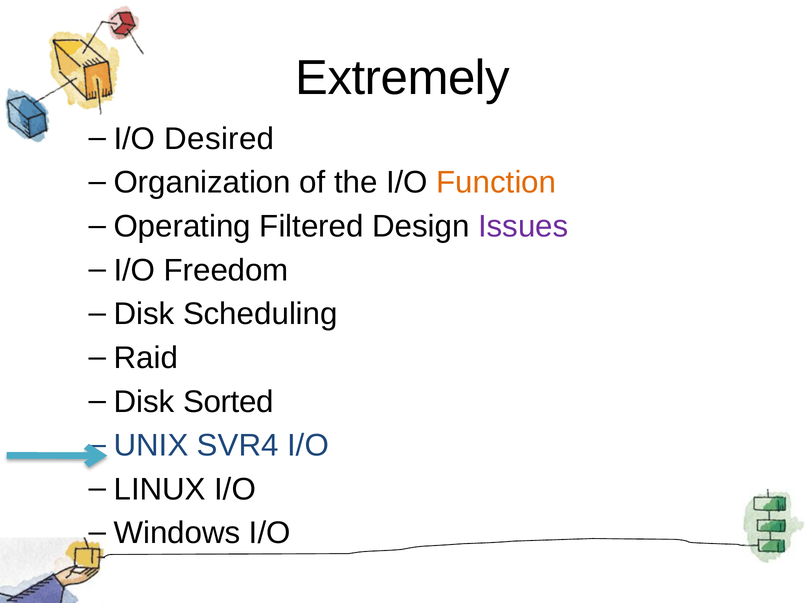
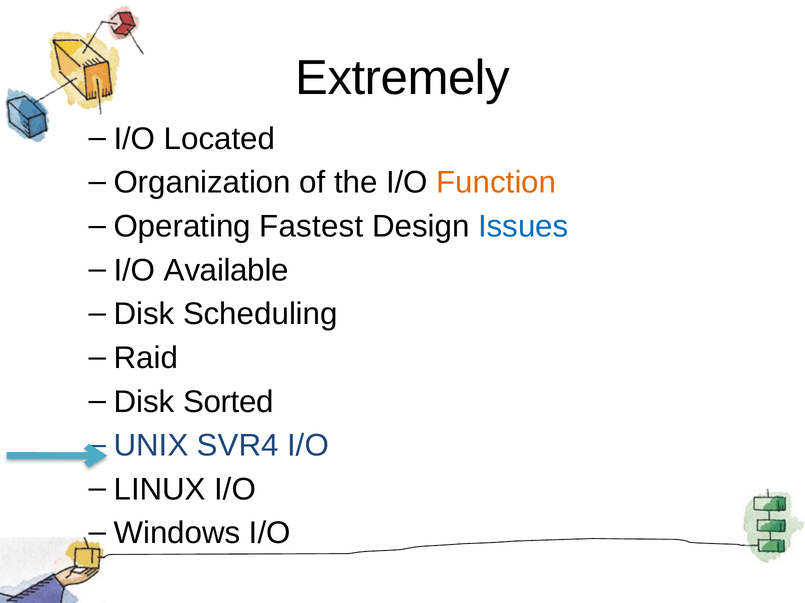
Desired: Desired -> Located
Filtered: Filtered -> Fastest
Issues colour: purple -> blue
Freedom: Freedom -> Available
